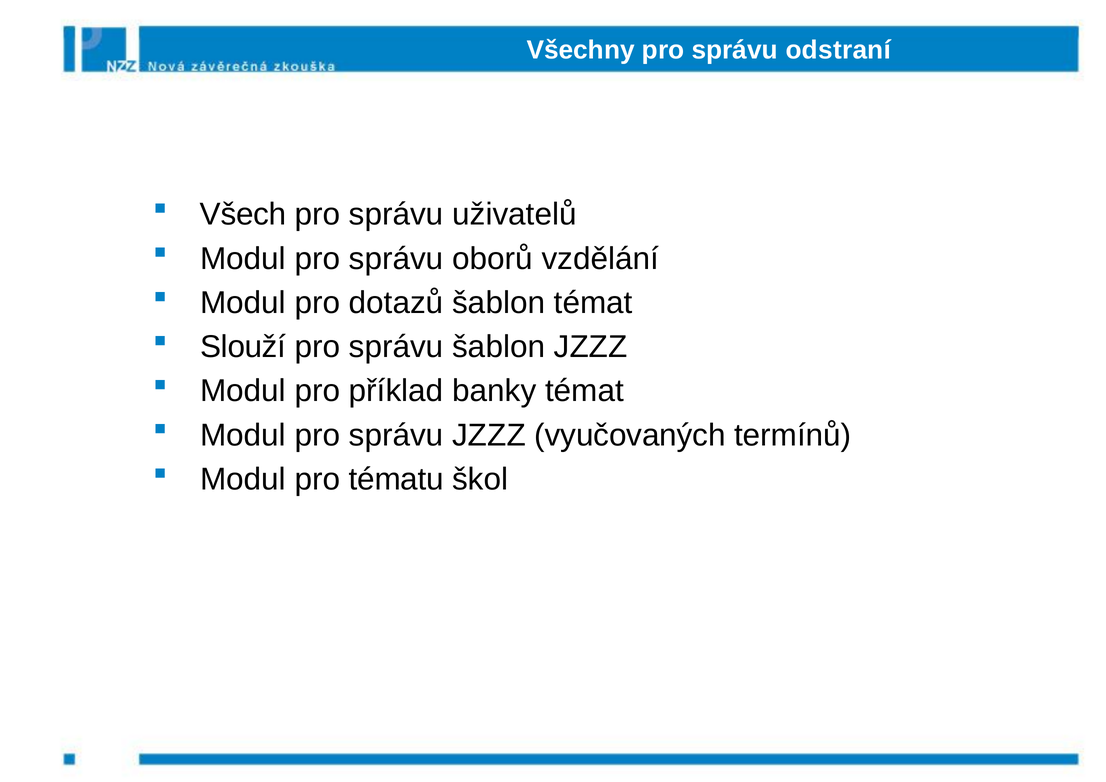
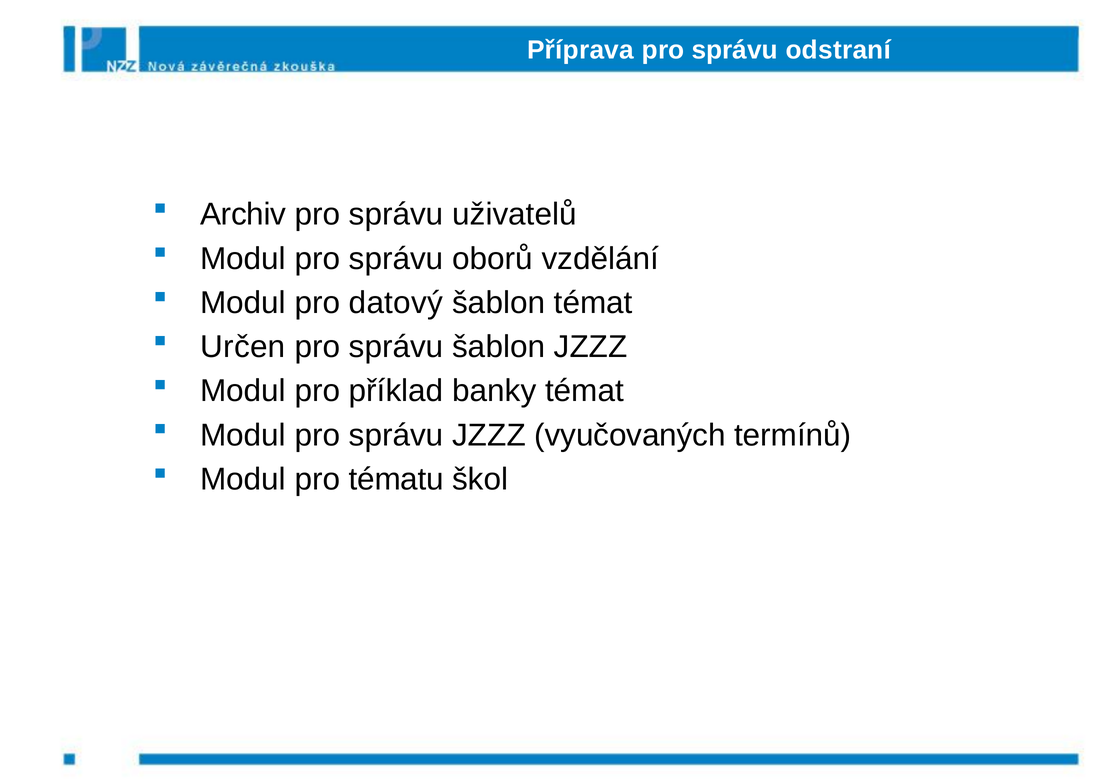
Všechny: Všechny -> Příprava
Všech: Všech -> Archiv
dotazů: dotazů -> datový
Slouží: Slouží -> Určen
